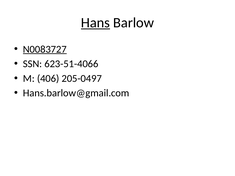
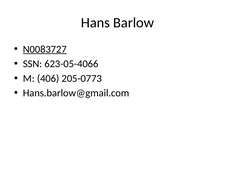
Hans underline: present -> none
623-51-4066: 623-51-4066 -> 623-05-4066
205-0497: 205-0497 -> 205-0773
